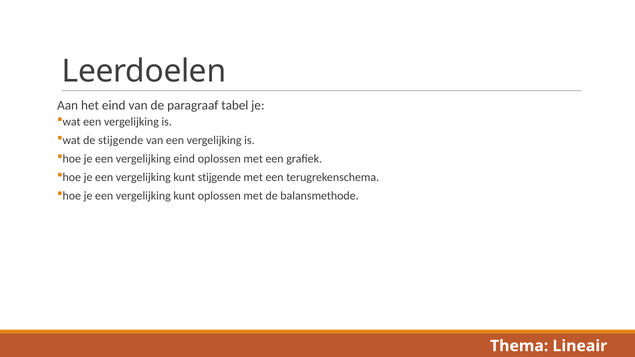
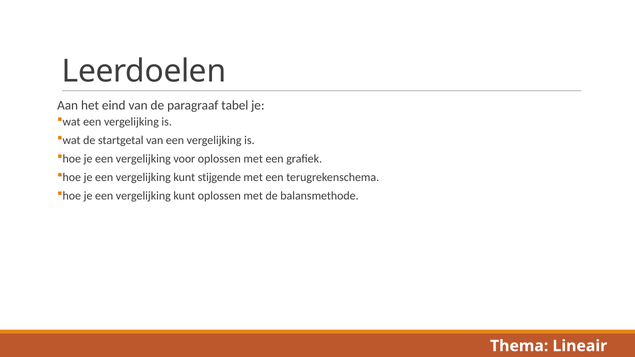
de stijgende: stijgende -> startgetal
vergelijking eind: eind -> voor
